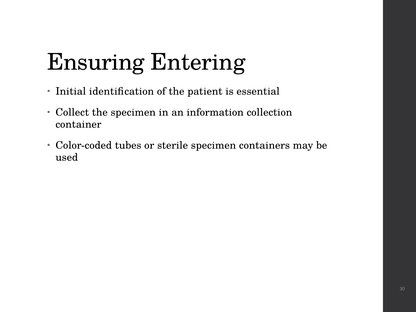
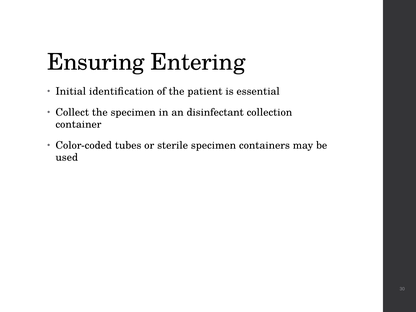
information: information -> disinfectant
